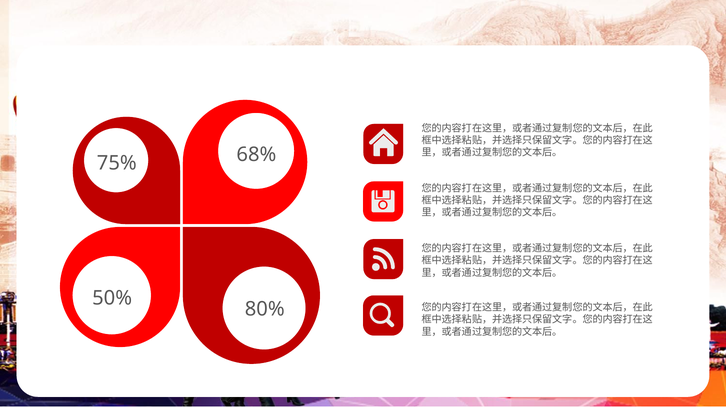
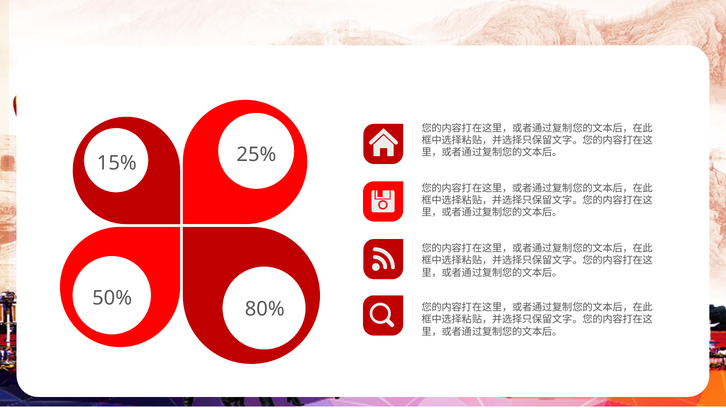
68%: 68% -> 25%
75%: 75% -> 15%
